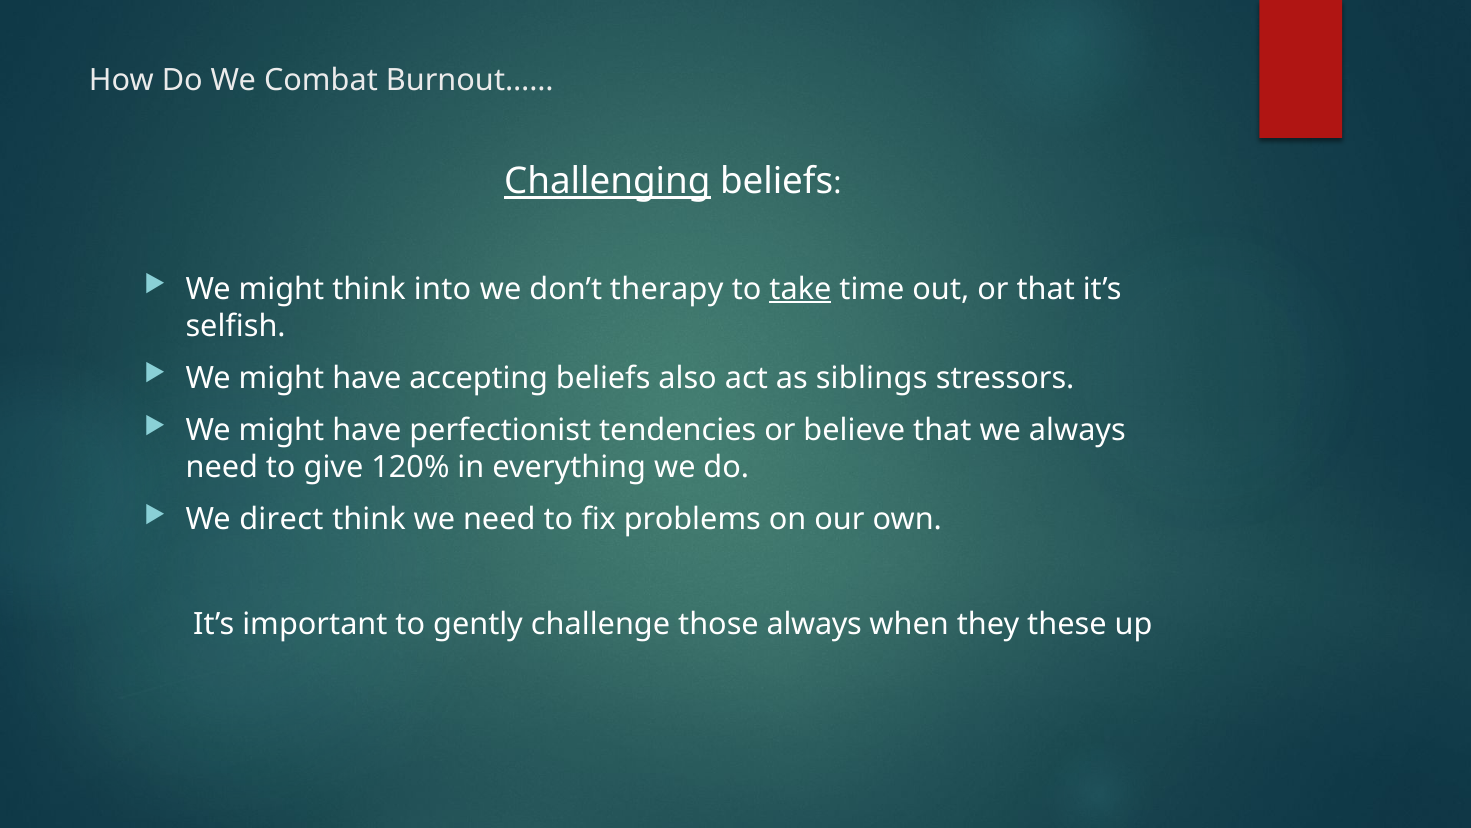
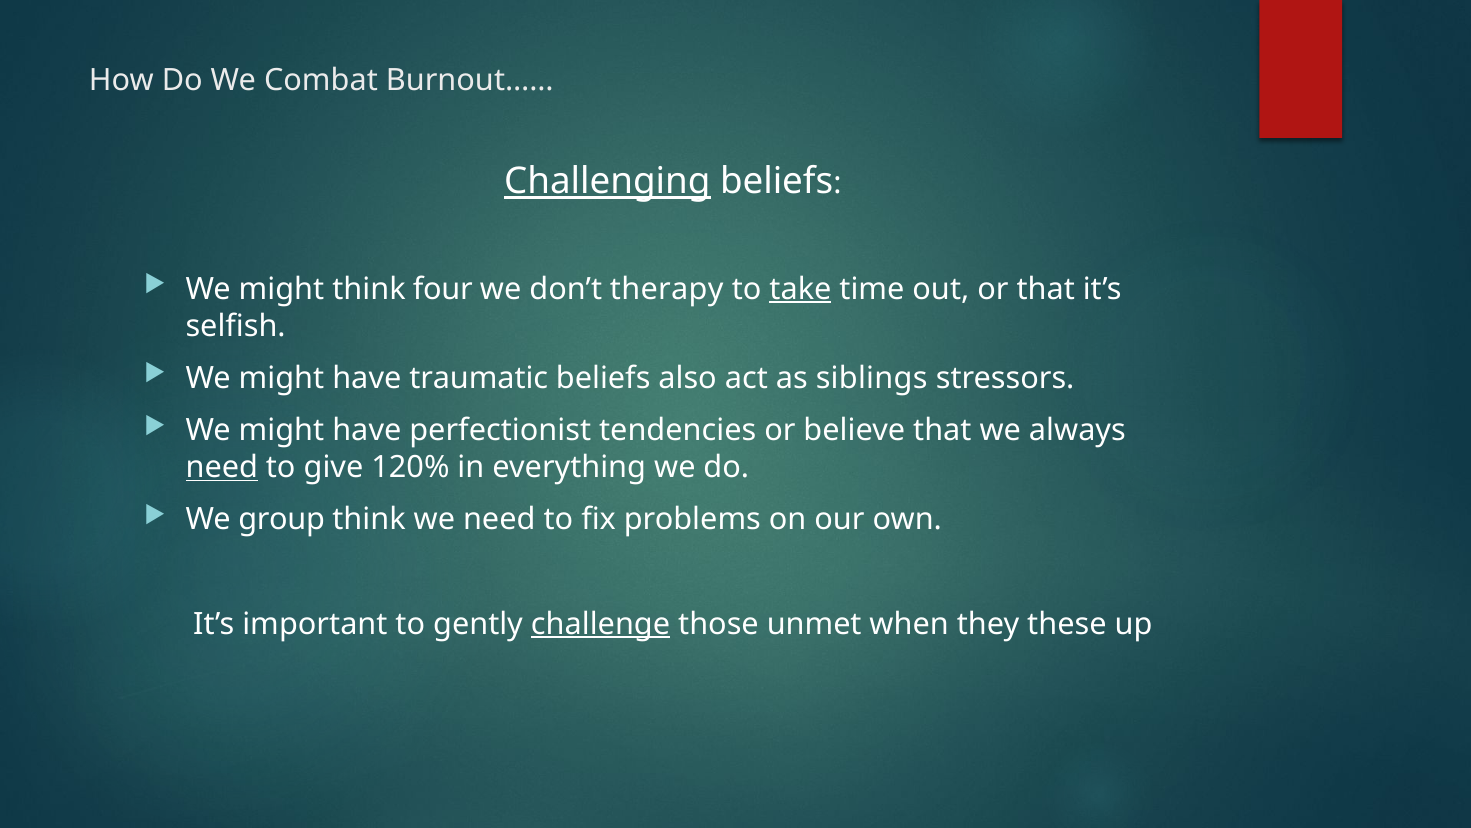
into: into -> four
accepting: accepting -> traumatic
need at (222, 467) underline: none -> present
direct: direct -> group
challenge underline: none -> present
those always: always -> unmet
